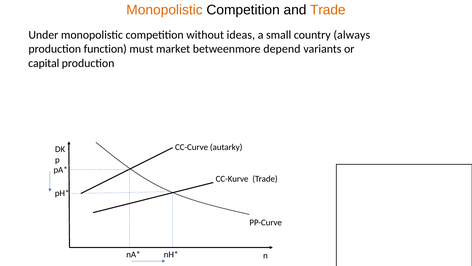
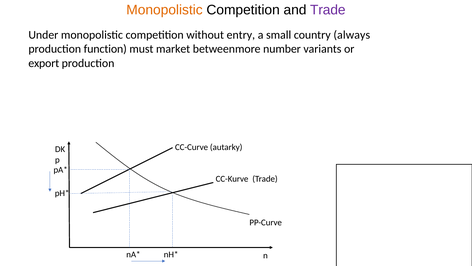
Trade at (328, 10) colour: orange -> purple
ideas: ideas -> entry
depend: depend -> number
capital: capital -> export
